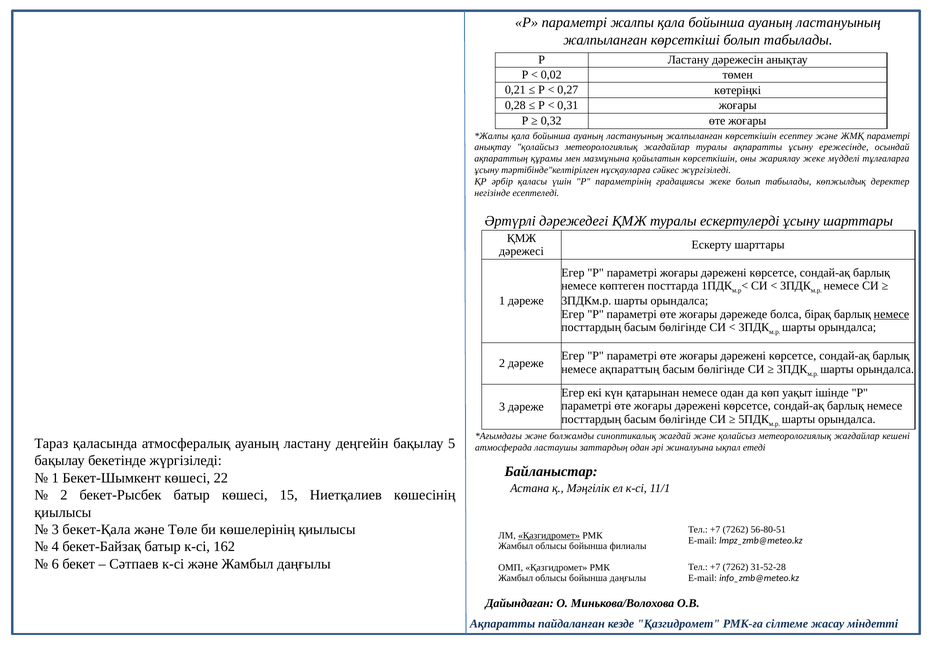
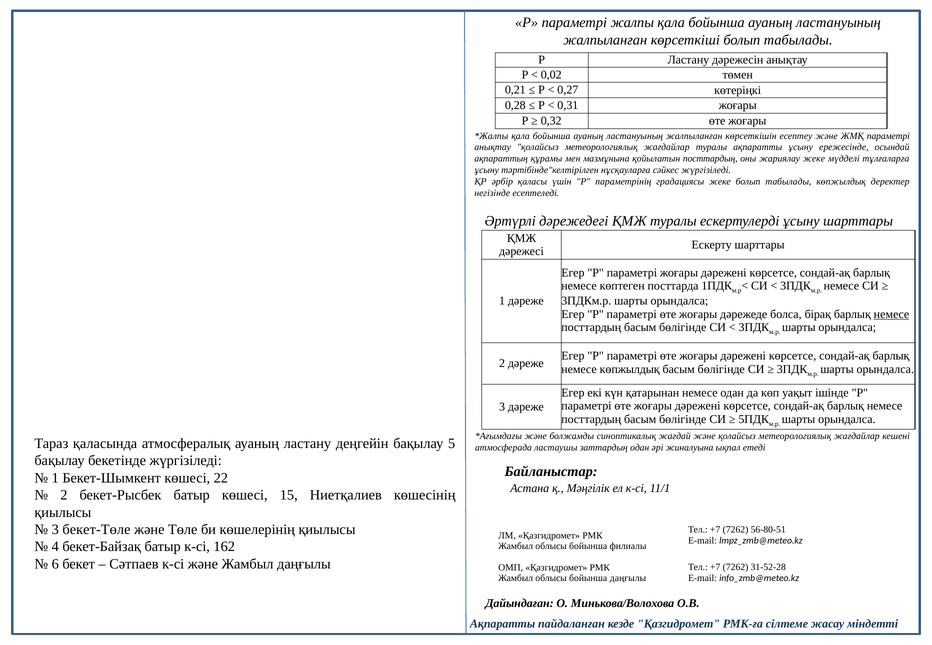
қойылатын көрсеткішін: көрсеткішін -> посттардың
немесе ақпараттың: ақпараттың -> көпжылдық
бекет-Қала: бекет-Қала -> бекет-Төле
Қазгидромет at (549, 536) underline: present -> none
